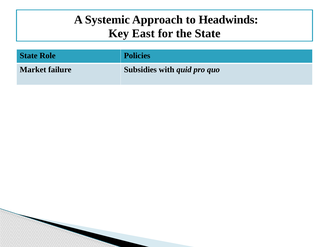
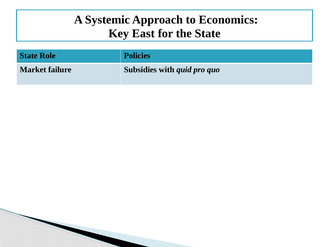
Headwinds: Headwinds -> Economics
